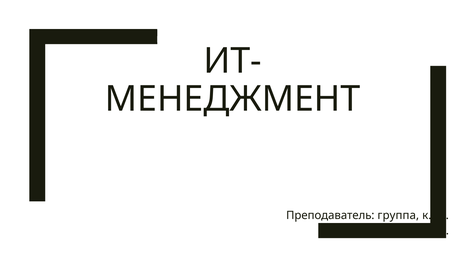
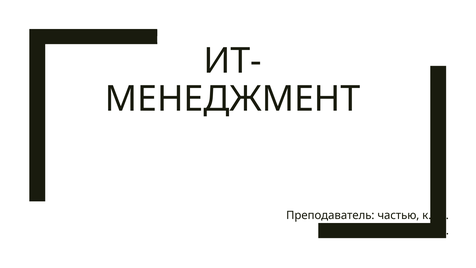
группа: группа -> частью
